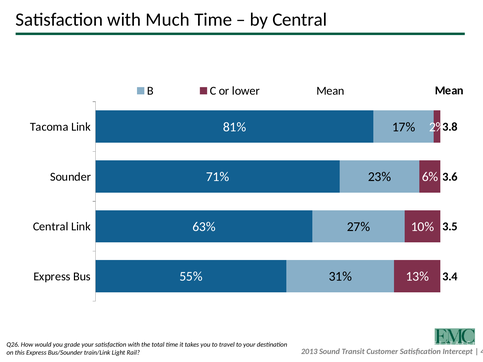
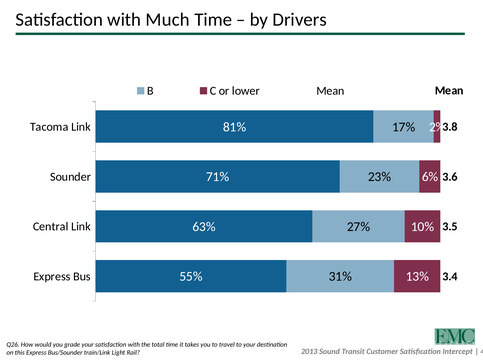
by Central: Central -> Drivers
